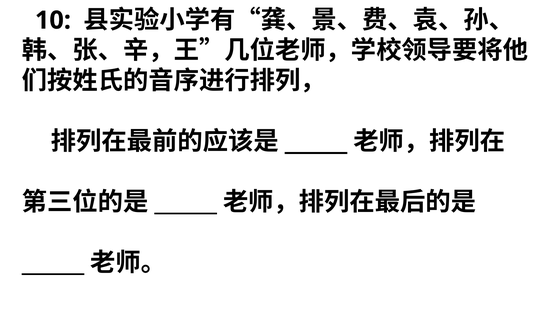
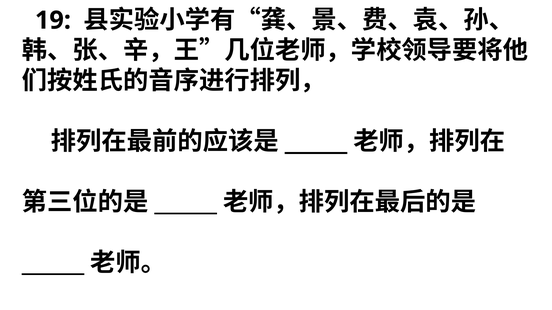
10: 10 -> 19
